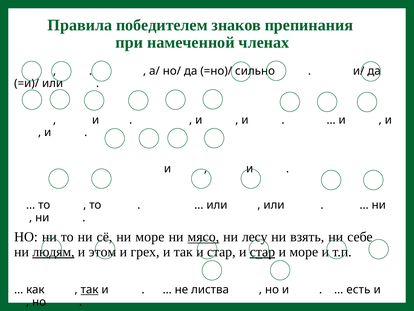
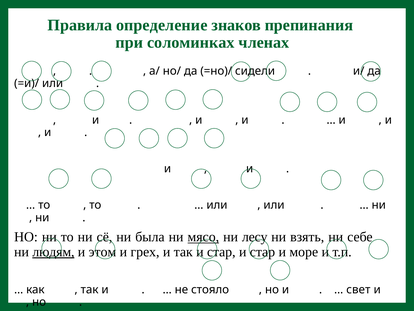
победителем: победителем -> определение
намеченной: намеченной -> соломинках
сильно: сильно -> сидели
ни море: море -> была
стар at (262, 252) underline: present -> none
так at (90, 289) underline: present -> none
листва: листва -> стояло
есть: есть -> свет
